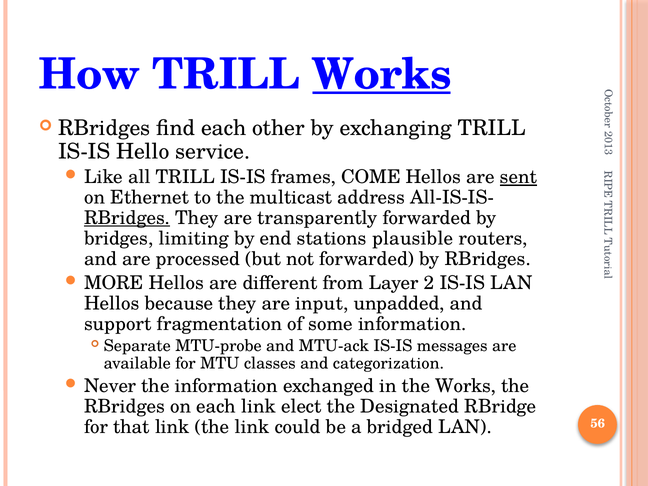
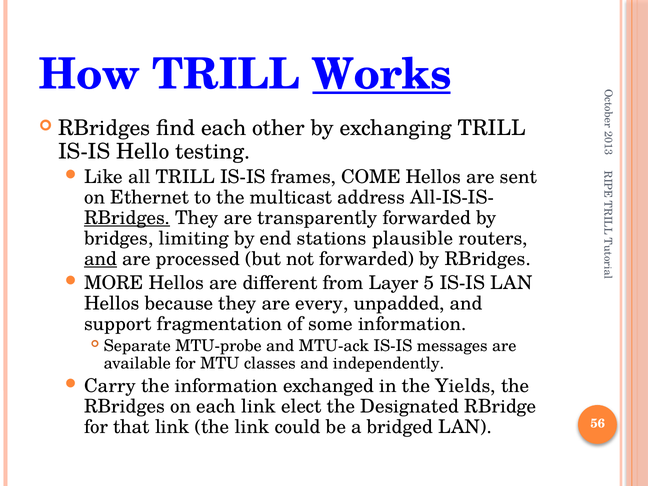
service: service -> testing
sent underline: present -> none
and at (101, 259) underline: none -> present
Layer 2: 2 -> 5
input: input -> every
categorization: categorization -> independently
Never: Never -> Carry
the Works: Works -> Yields
